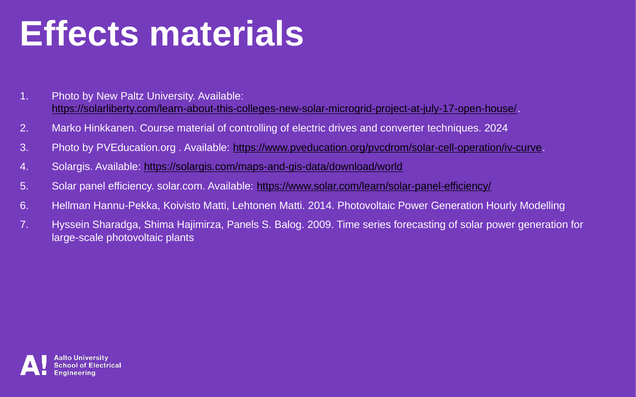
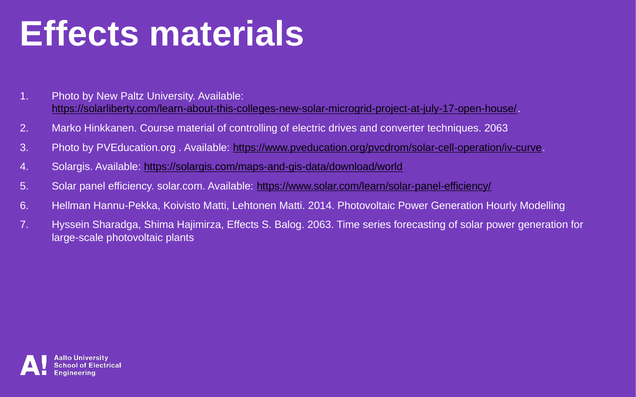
techniques 2024: 2024 -> 2063
Hajimirza Panels: Panels -> Effects
Balog 2009: 2009 -> 2063
